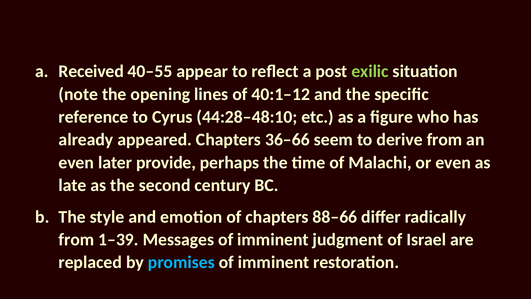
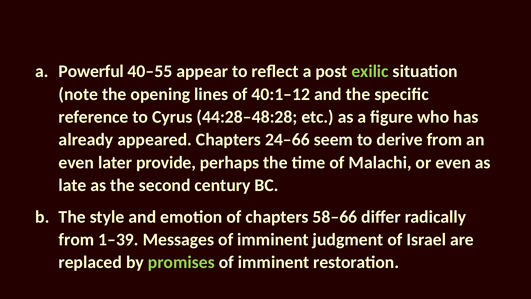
Received: Received -> Powerful
44:28–48:10: 44:28–48:10 -> 44:28–48:28
36–66: 36–66 -> 24–66
88–66: 88–66 -> 58–66
promises colour: light blue -> light green
